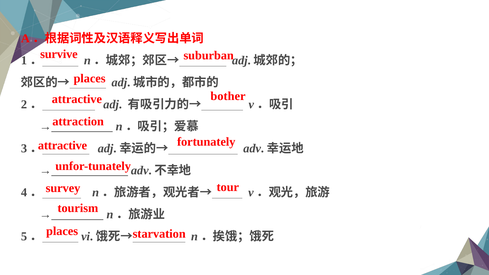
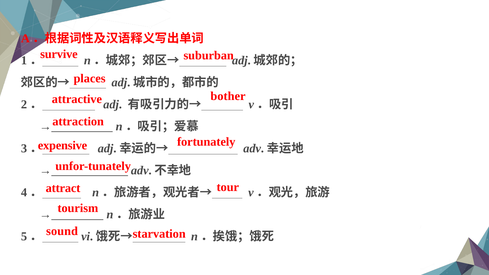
attractive at (62, 146): attractive -> expensive
survey: survey -> attract
places at (62, 231): places -> sound
